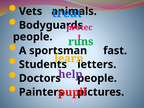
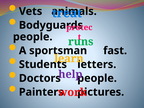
pupil: pupil -> work
